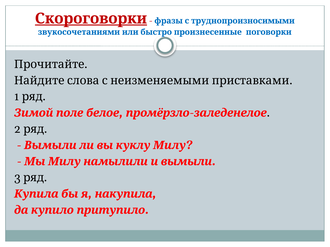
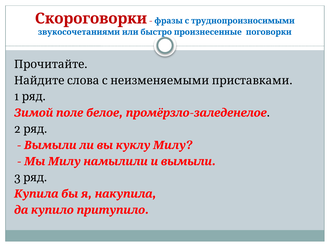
Скороговорки underline: present -> none
